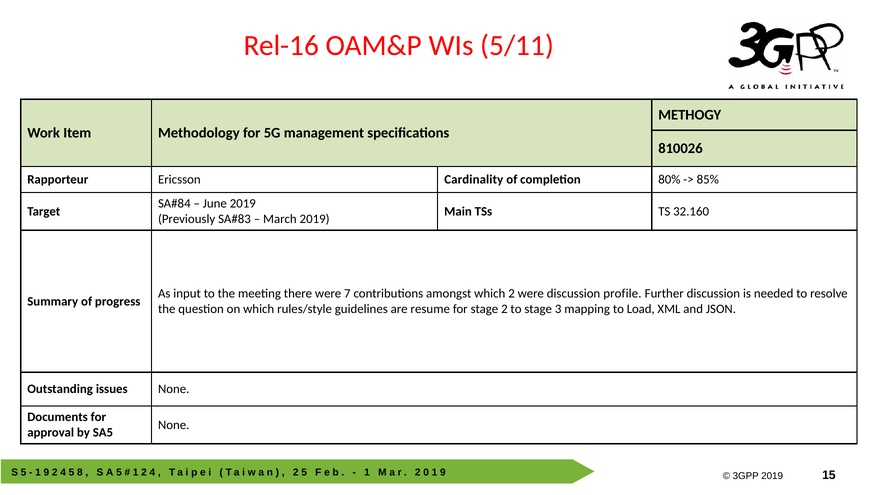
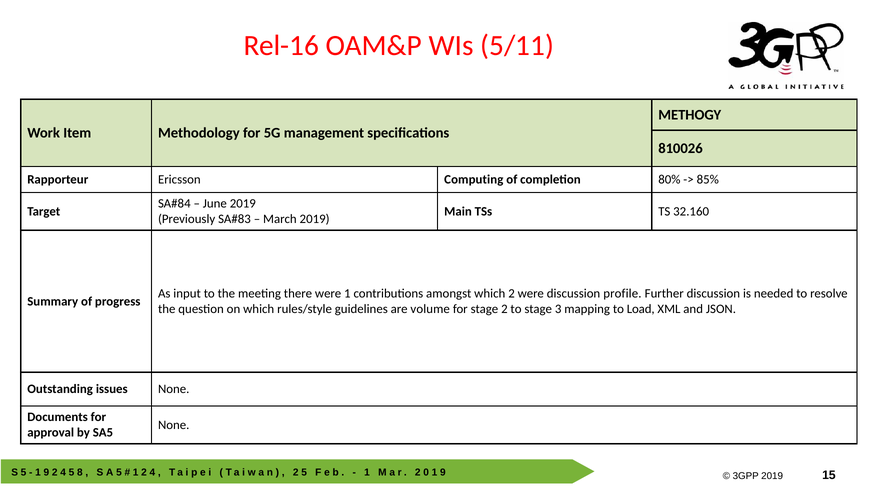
Cardinality: Cardinality -> Computing
were 7: 7 -> 1
resume: resume -> volume
